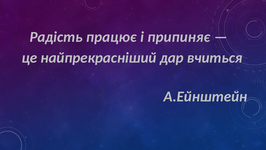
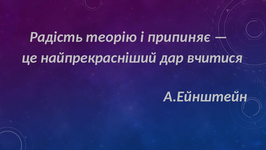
працює: працює -> теорію
вчиться: вчиться -> вчитися
